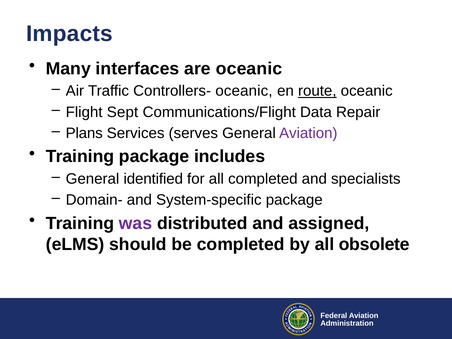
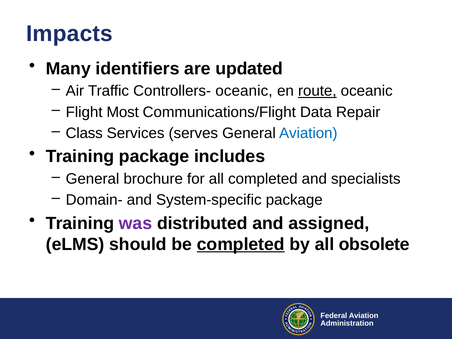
interfaces: interfaces -> identifiers
are oceanic: oceanic -> updated
Sept: Sept -> Most
Plans: Plans -> Class
Aviation at (308, 133) colour: purple -> blue
identified: identified -> brochure
completed at (241, 244) underline: none -> present
